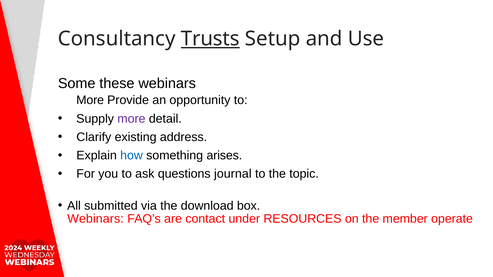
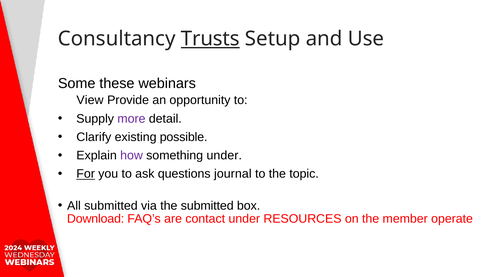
More at (90, 100): More -> View
address: address -> possible
how colour: blue -> purple
something arises: arises -> under
For underline: none -> present
the download: download -> submitted
Webinars at (95, 219): Webinars -> Download
